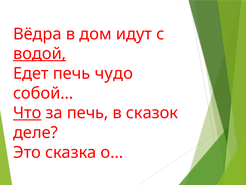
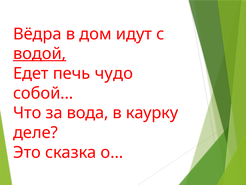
Что underline: present -> none
за печь: печь -> вода
сказок: сказок -> каурку
